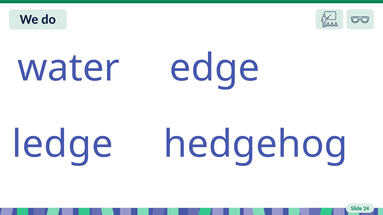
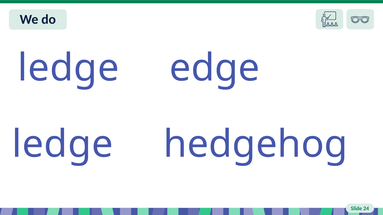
water at (69, 68): water -> ledge
